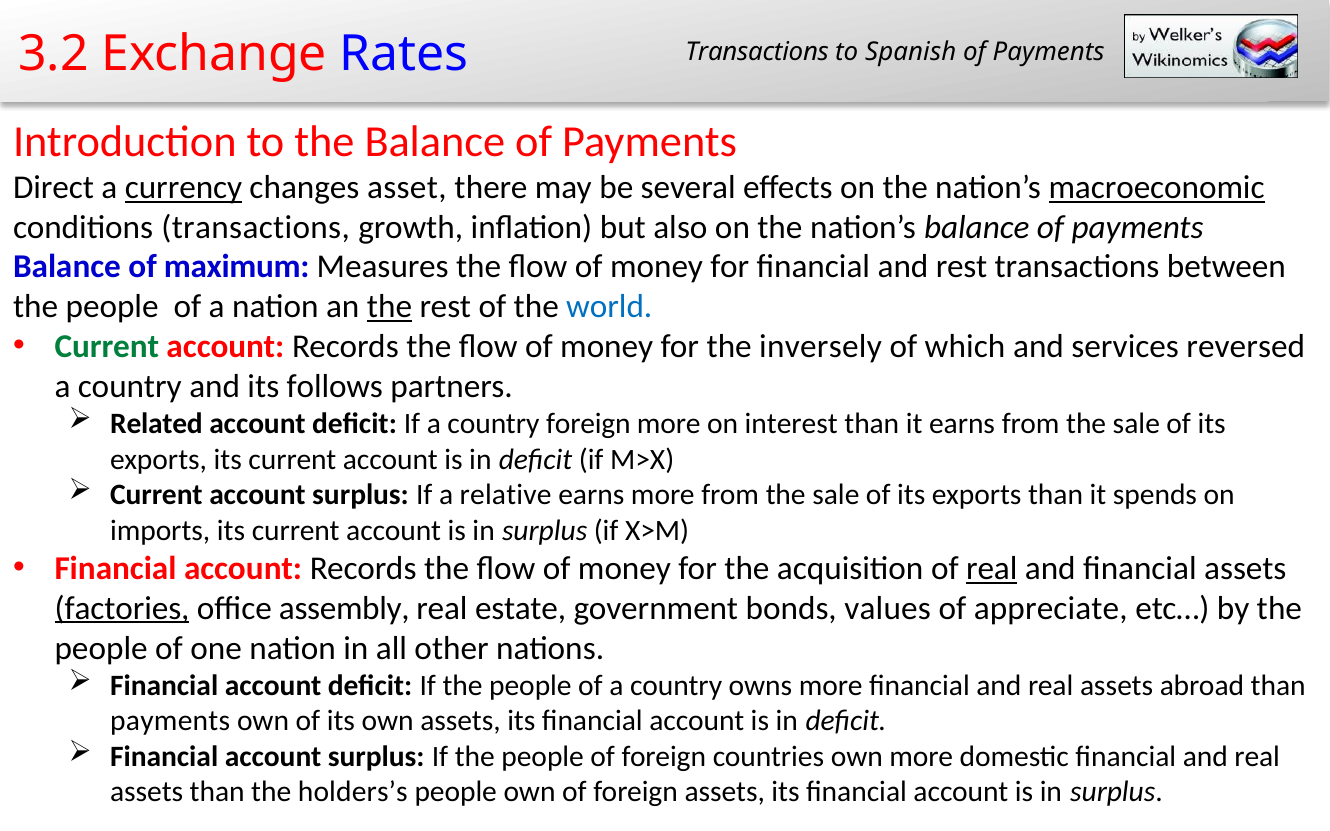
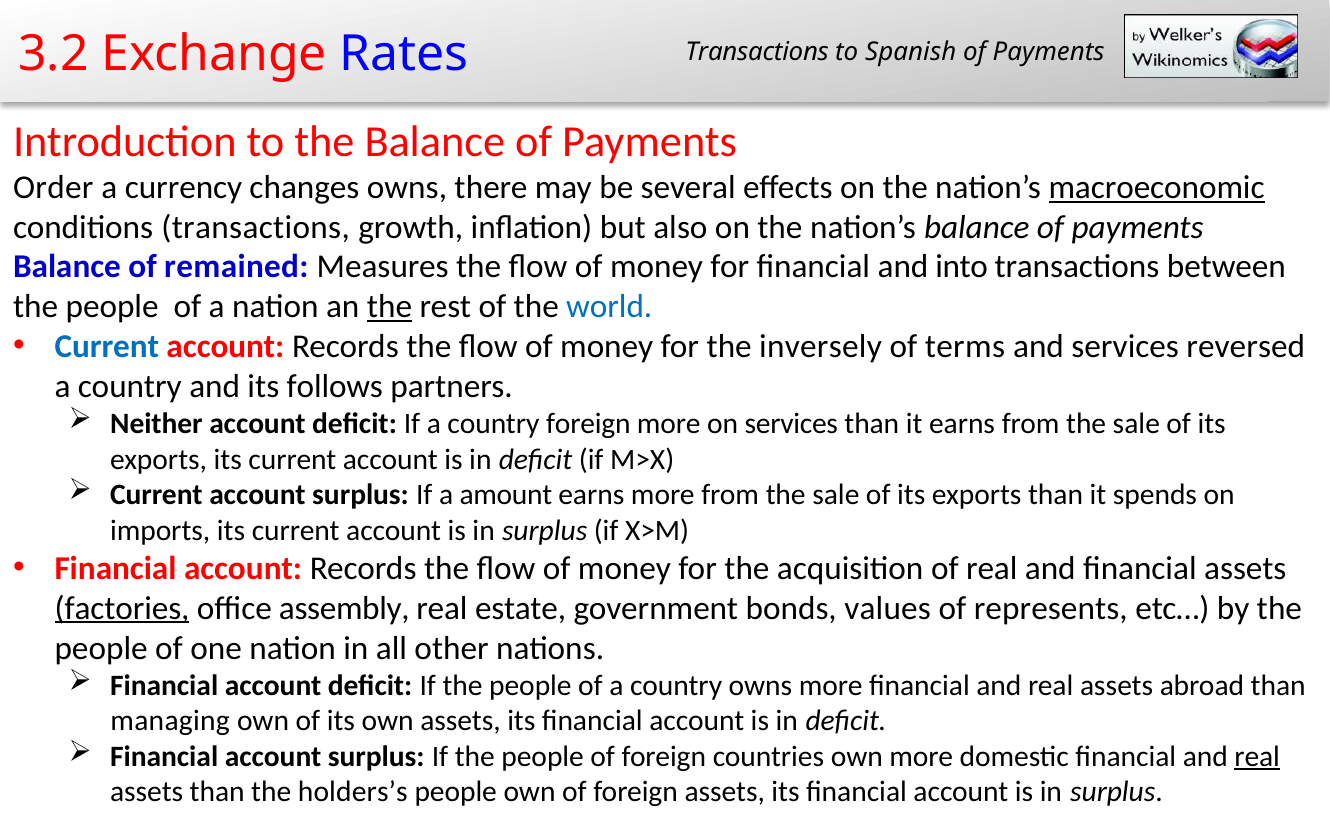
Direct: Direct -> Order
currency underline: present -> none
changes asset: asset -> owns
maximum: maximum -> remained
and rest: rest -> into
Current at (107, 347) colour: green -> blue
which: which -> terms
Related: Related -> Neither
on interest: interest -> services
relative: relative -> amount
real at (992, 568) underline: present -> none
appreciate: appreciate -> represents
payments at (170, 721): payments -> managing
real at (1257, 757) underline: none -> present
